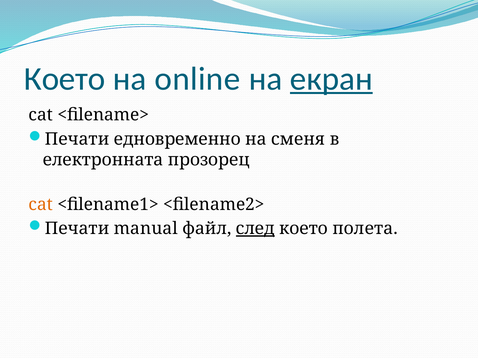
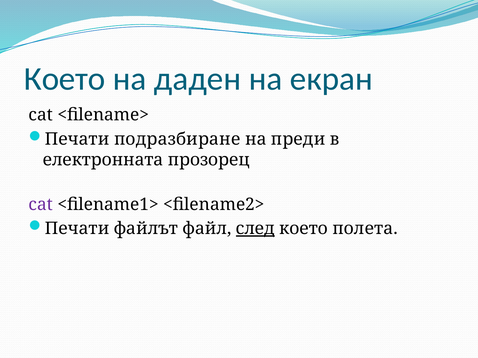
online: online -> даден
екран underline: present -> none
едновременно: едновременно -> подразбиране
сменя: сменя -> преди
cat at (41, 205) colour: orange -> purple
manual: manual -> файлът
